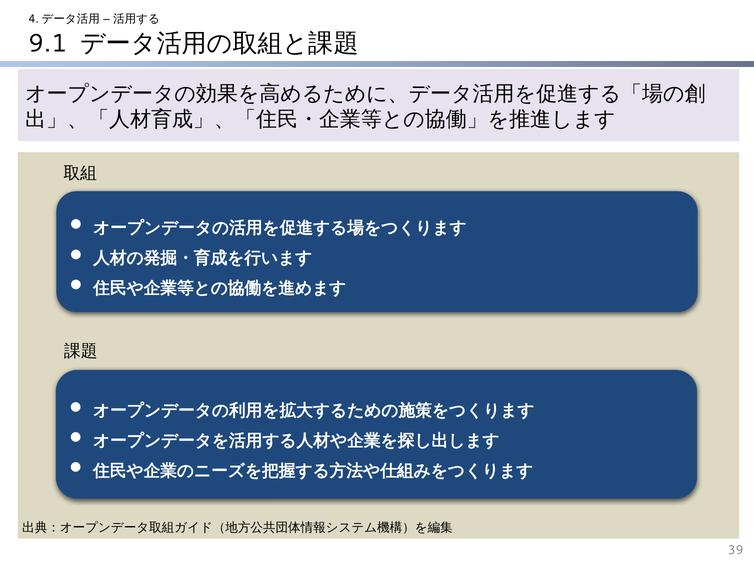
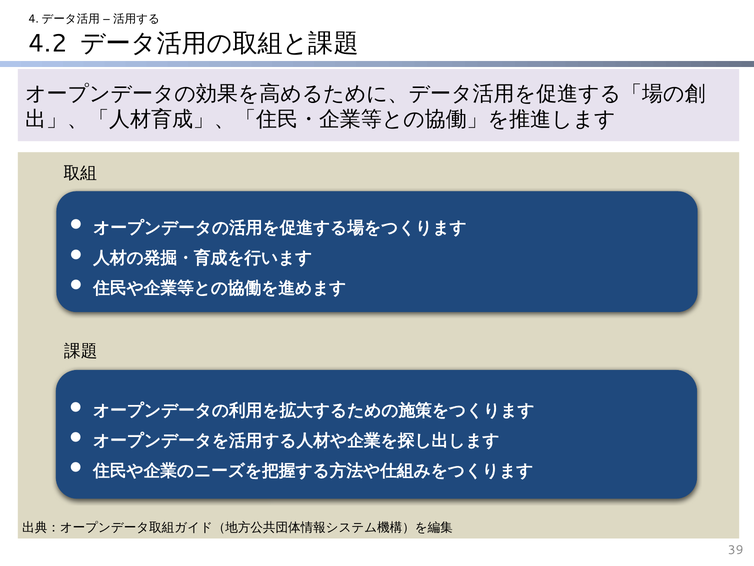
9.1: 9.1 -> 4.2
